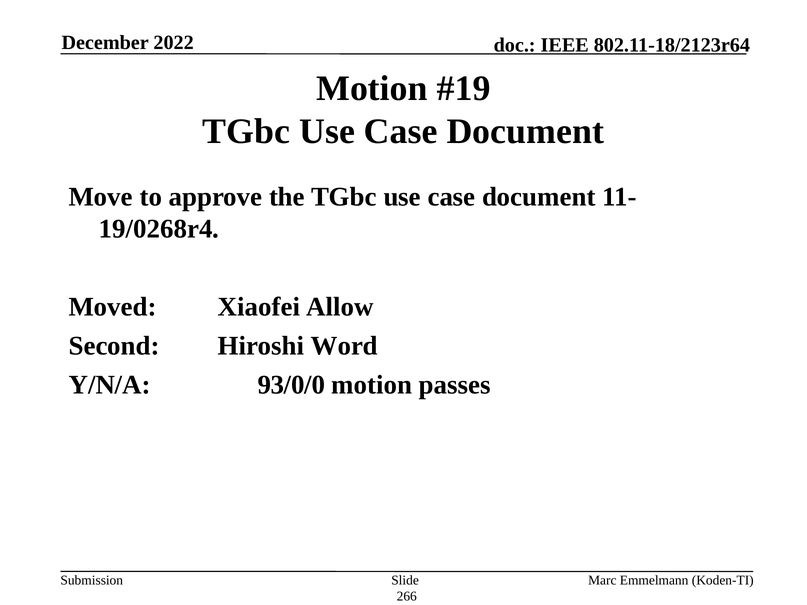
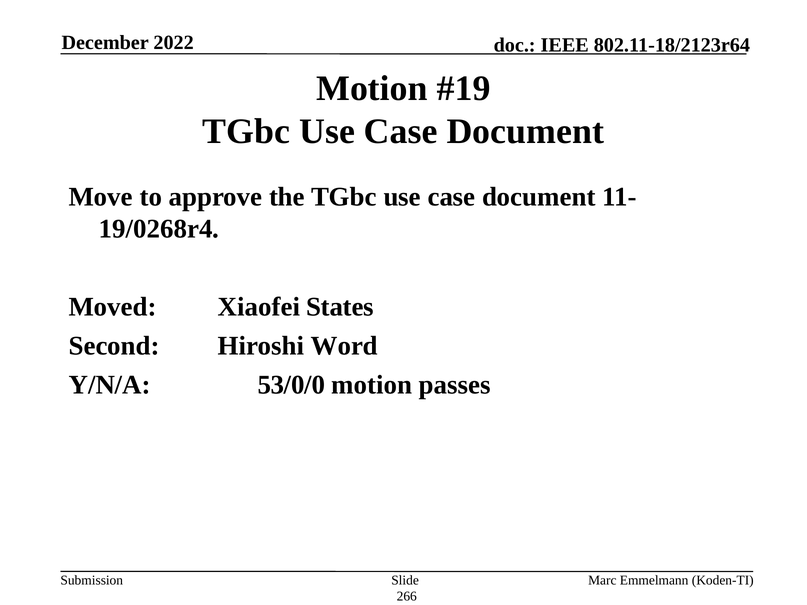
Allow: Allow -> States
93/0/0: 93/0/0 -> 53/0/0
